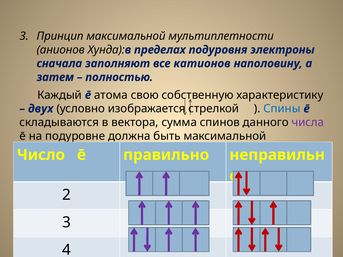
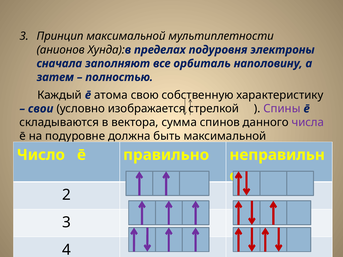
катионов: катионов -> орбиталь
двух: двух -> свои
Спины colour: blue -> purple
